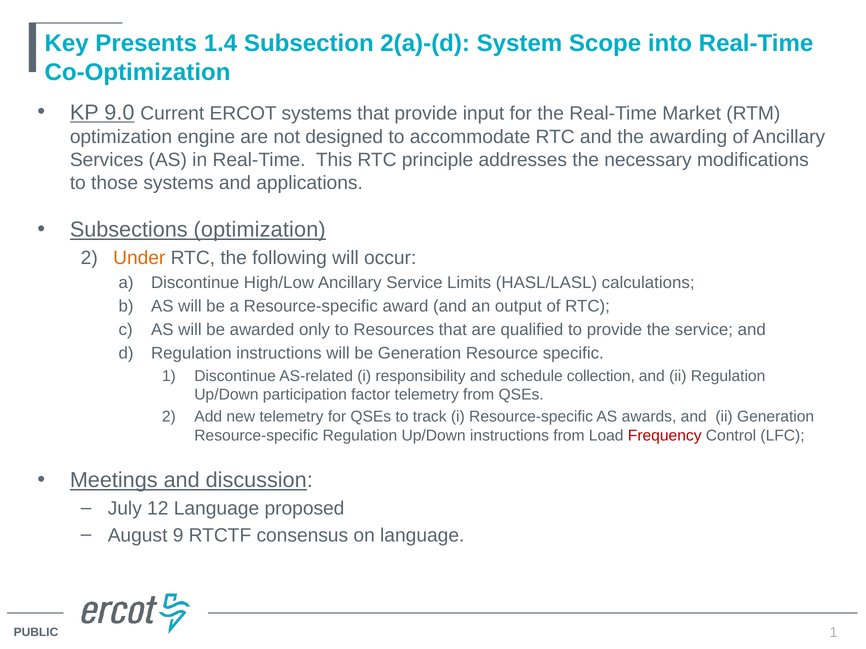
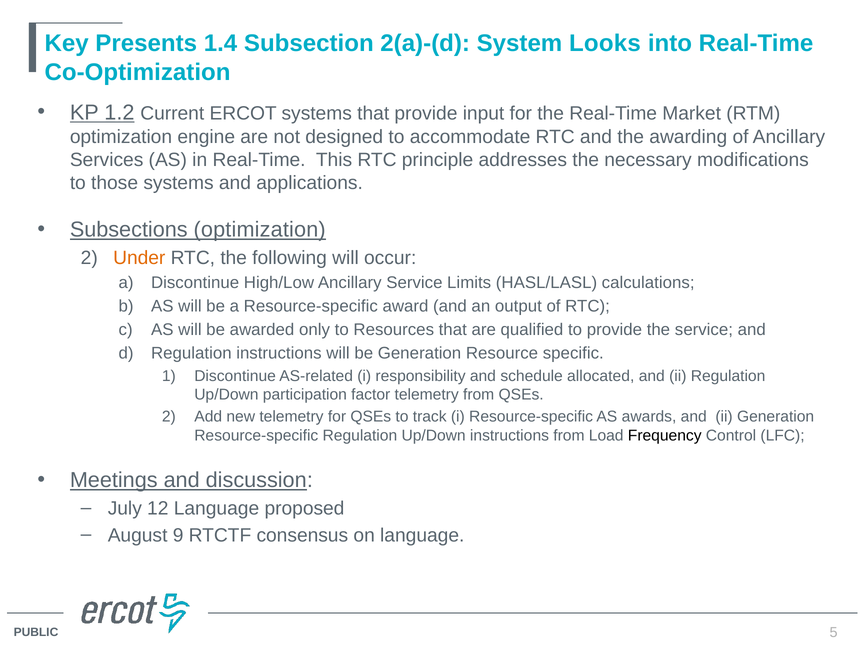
Scope: Scope -> Looks
9.0: 9.0 -> 1.2
collection: collection -> allocated
Frequency colour: red -> black
1 at (834, 633): 1 -> 5
